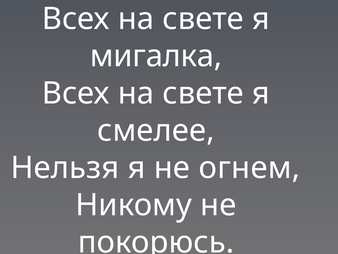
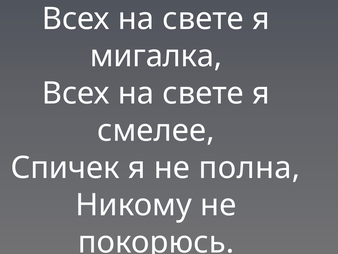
Нельзя: Нельзя -> Спичек
огнем: огнем -> полна
